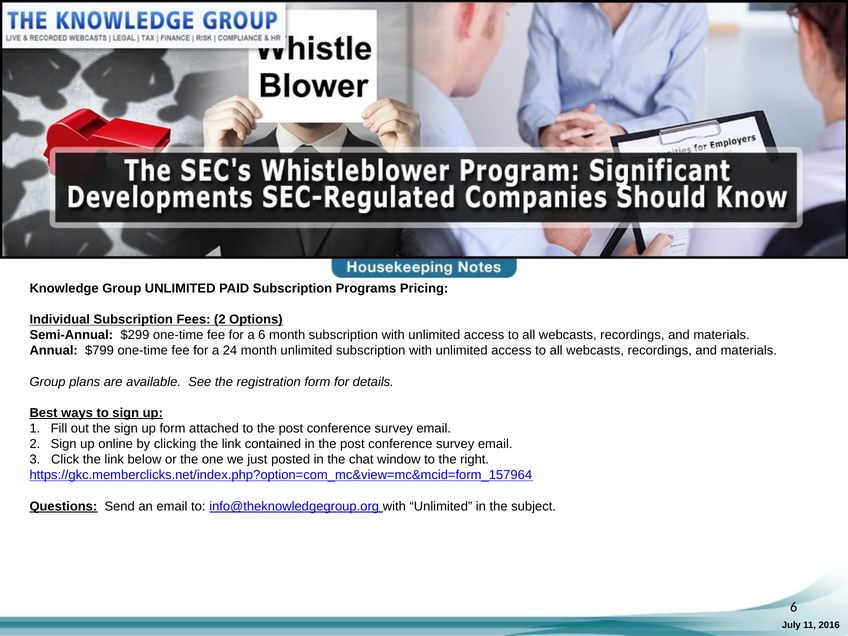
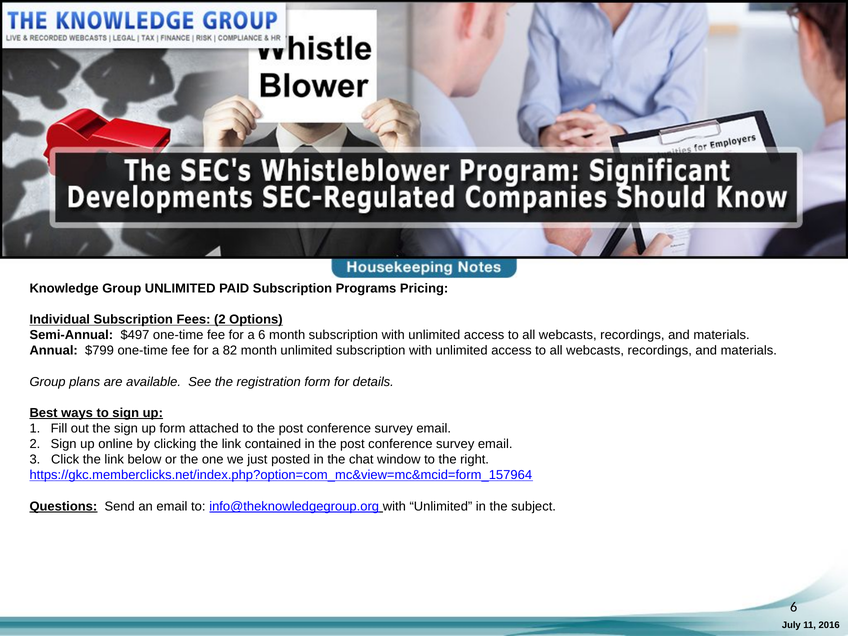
$299: $299 -> $497
24: 24 -> 82
